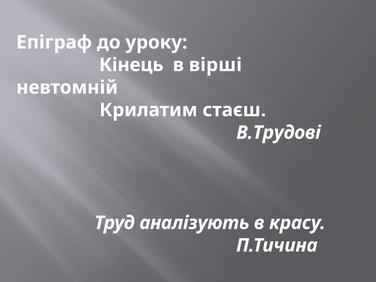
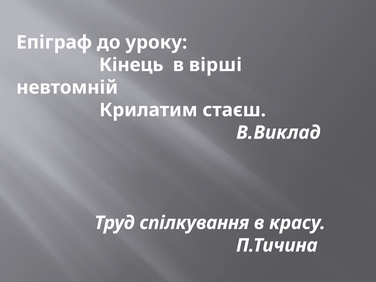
В.Трудові: В.Трудові -> В.Виклад
аналізують: аналізують -> спілкування
